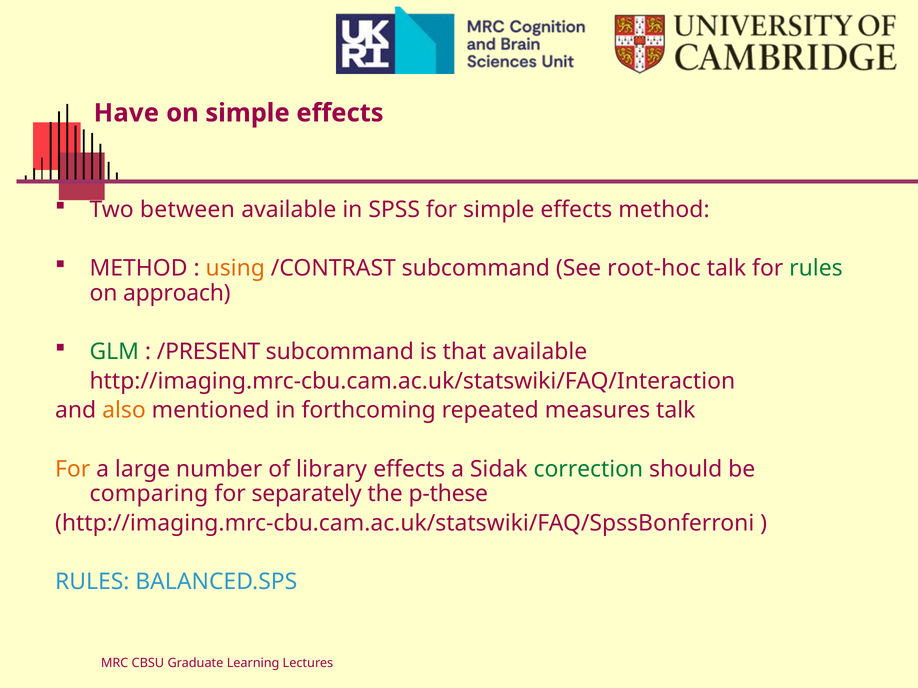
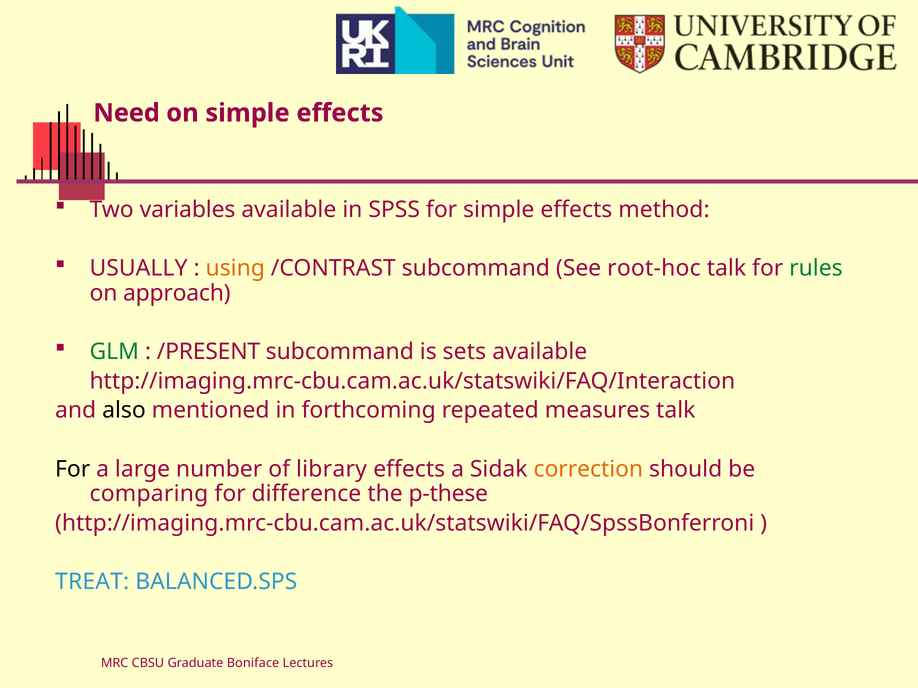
Have: Have -> Need
between: between -> variables
METHOD at (139, 268): METHOD -> USUALLY
that: that -> sets
also colour: orange -> black
For at (73, 469) colour: orange -> black
correction colour: green -> orange
separately: separately -> difference
RULES at (92, 582): RULES -> TREAT
Learning: Learning -> Boniface
